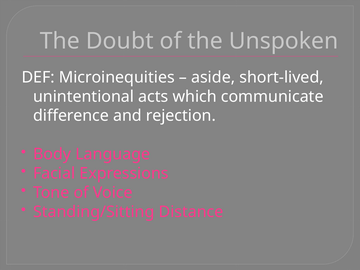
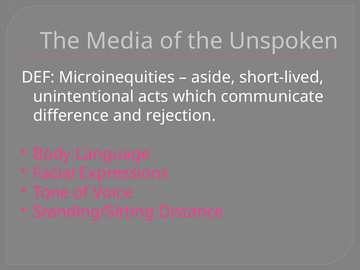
Doubt: Doubt -> Media
